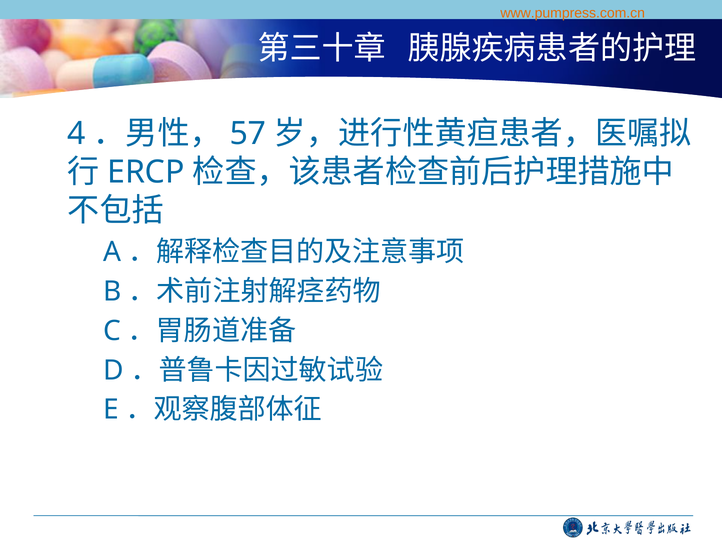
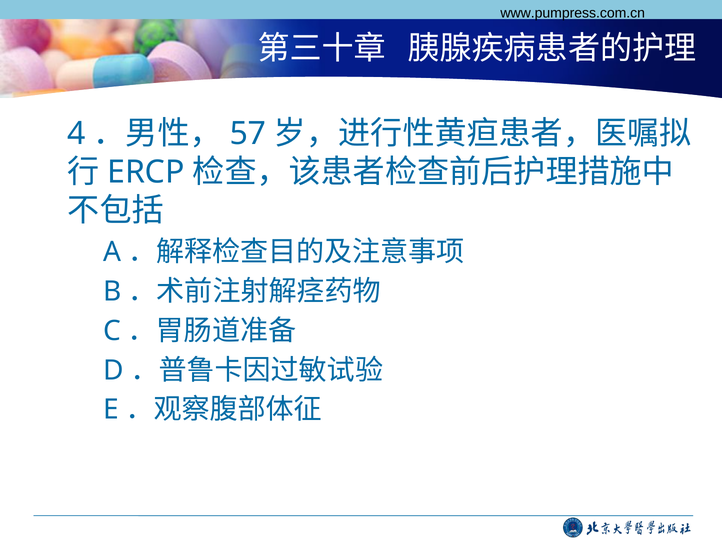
www.pumpress.com.cn colour: orange -> black
